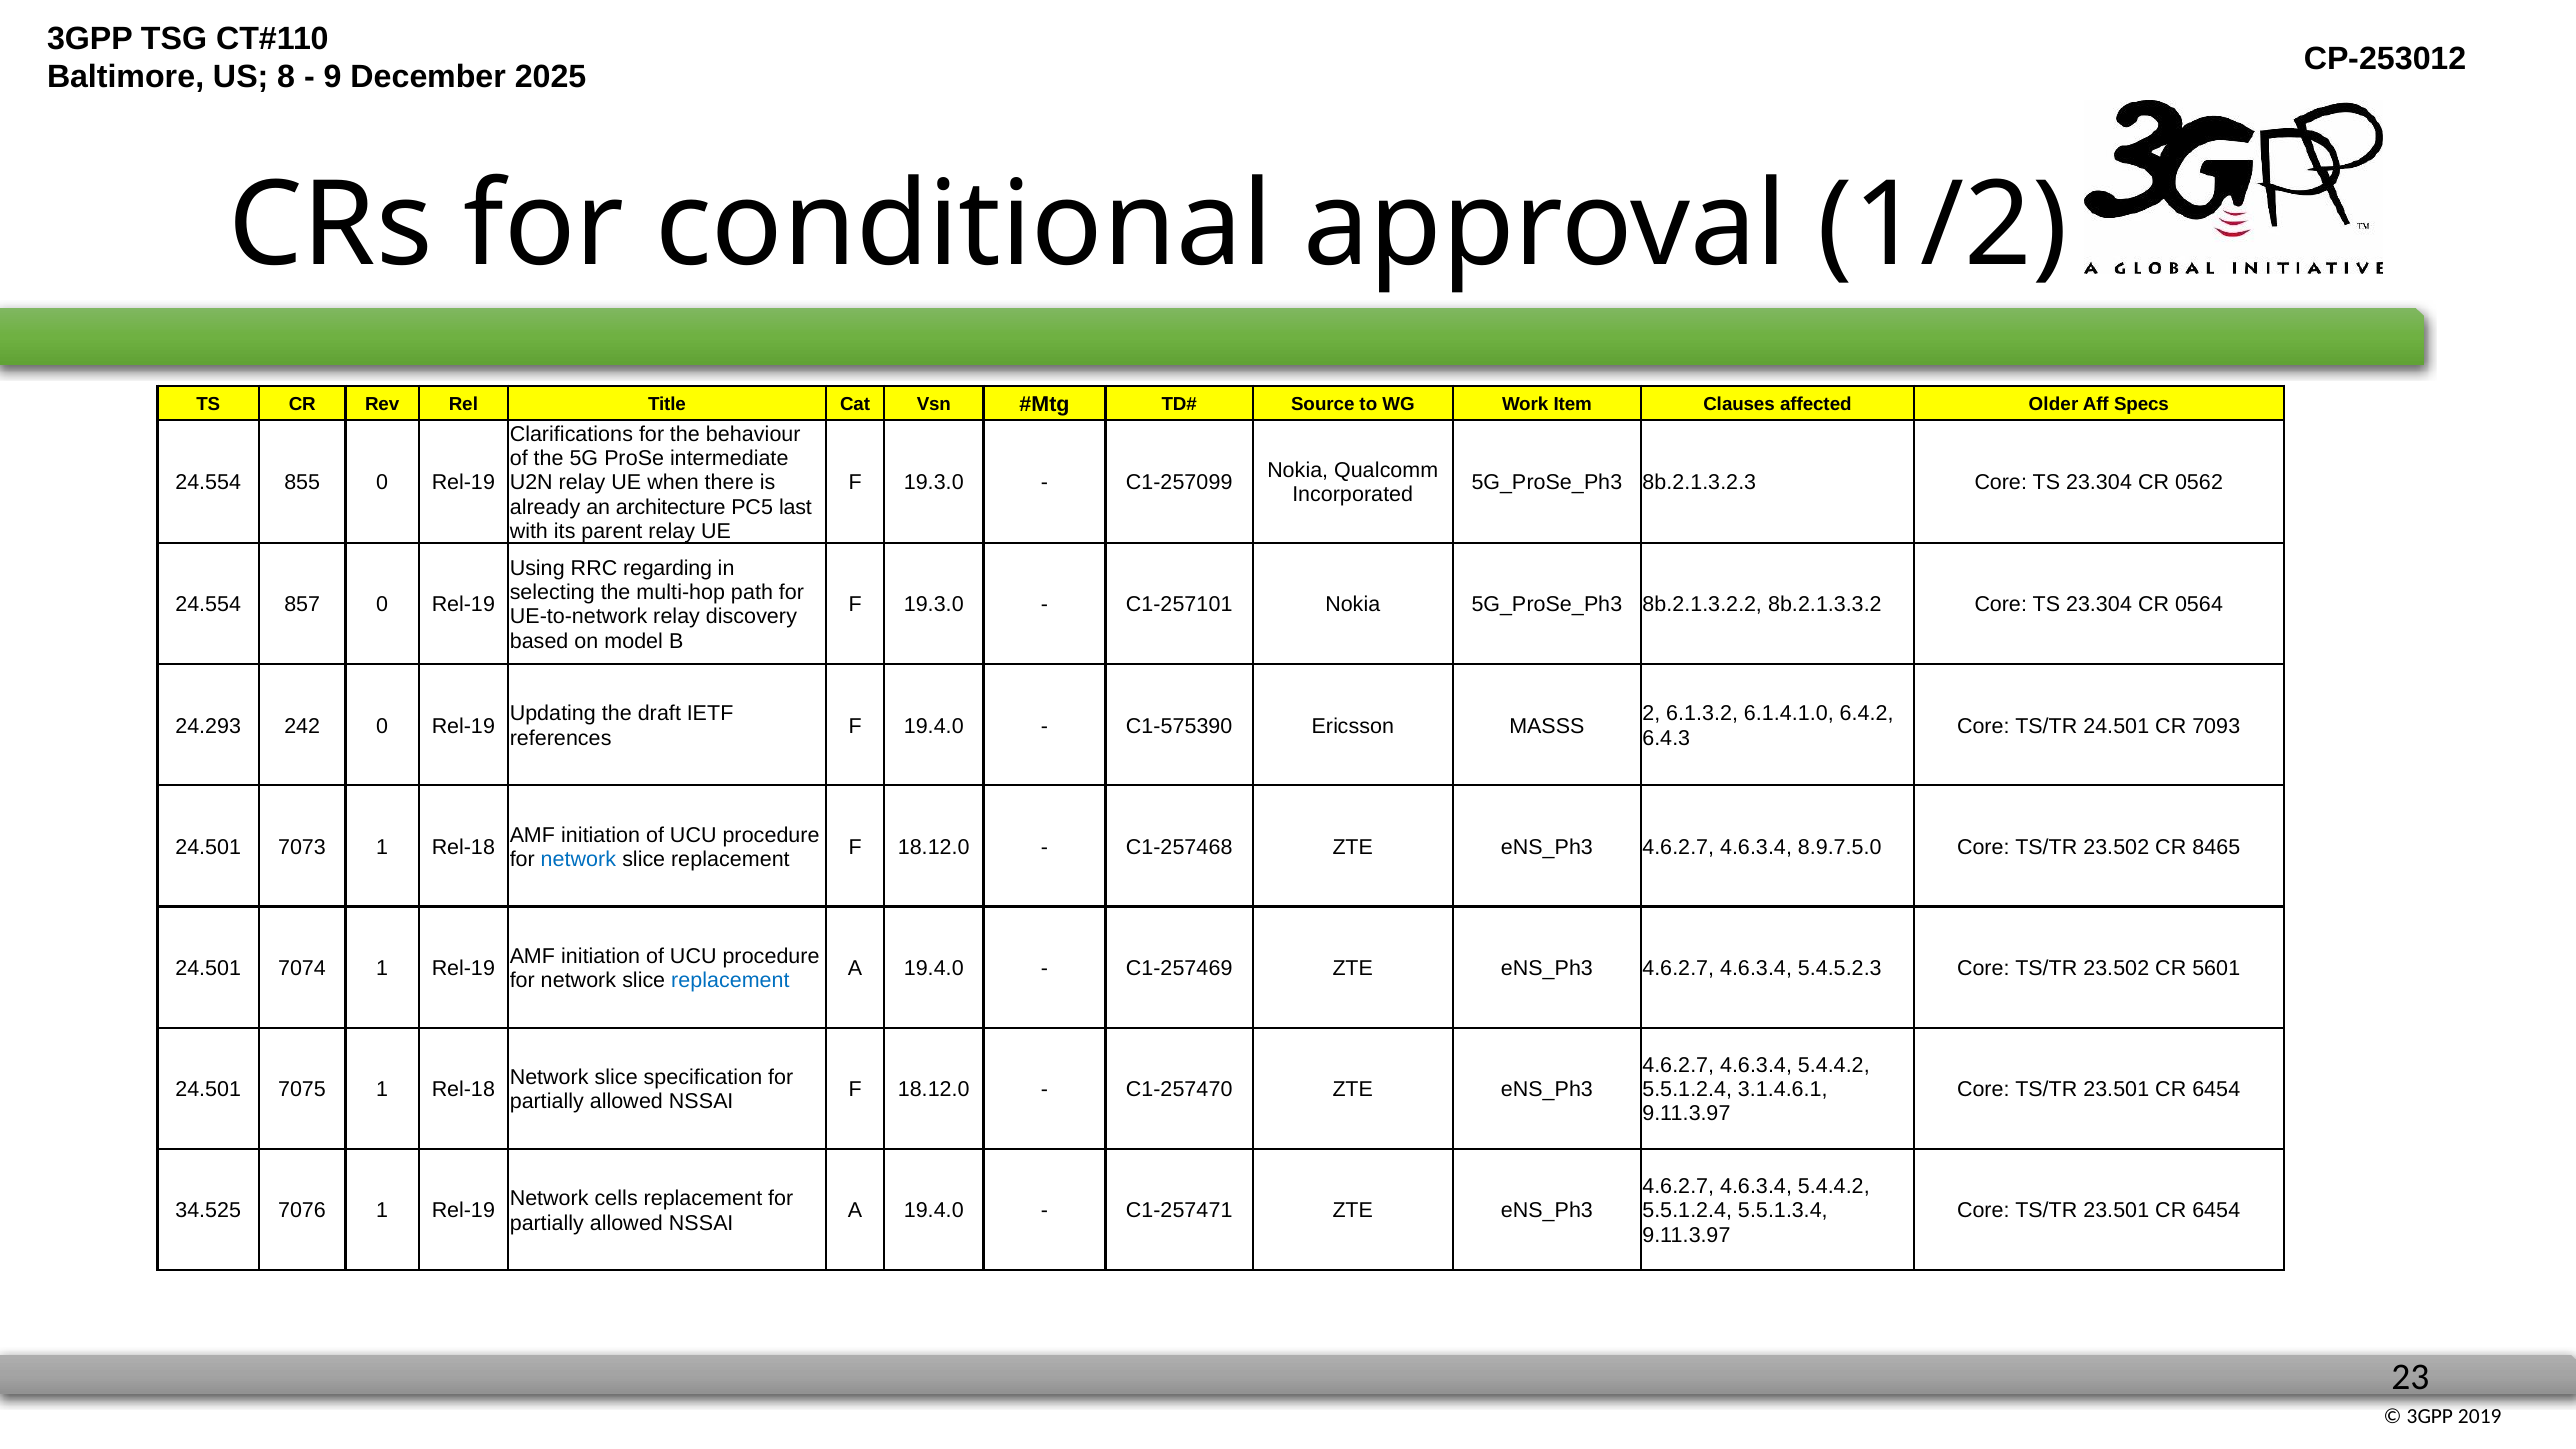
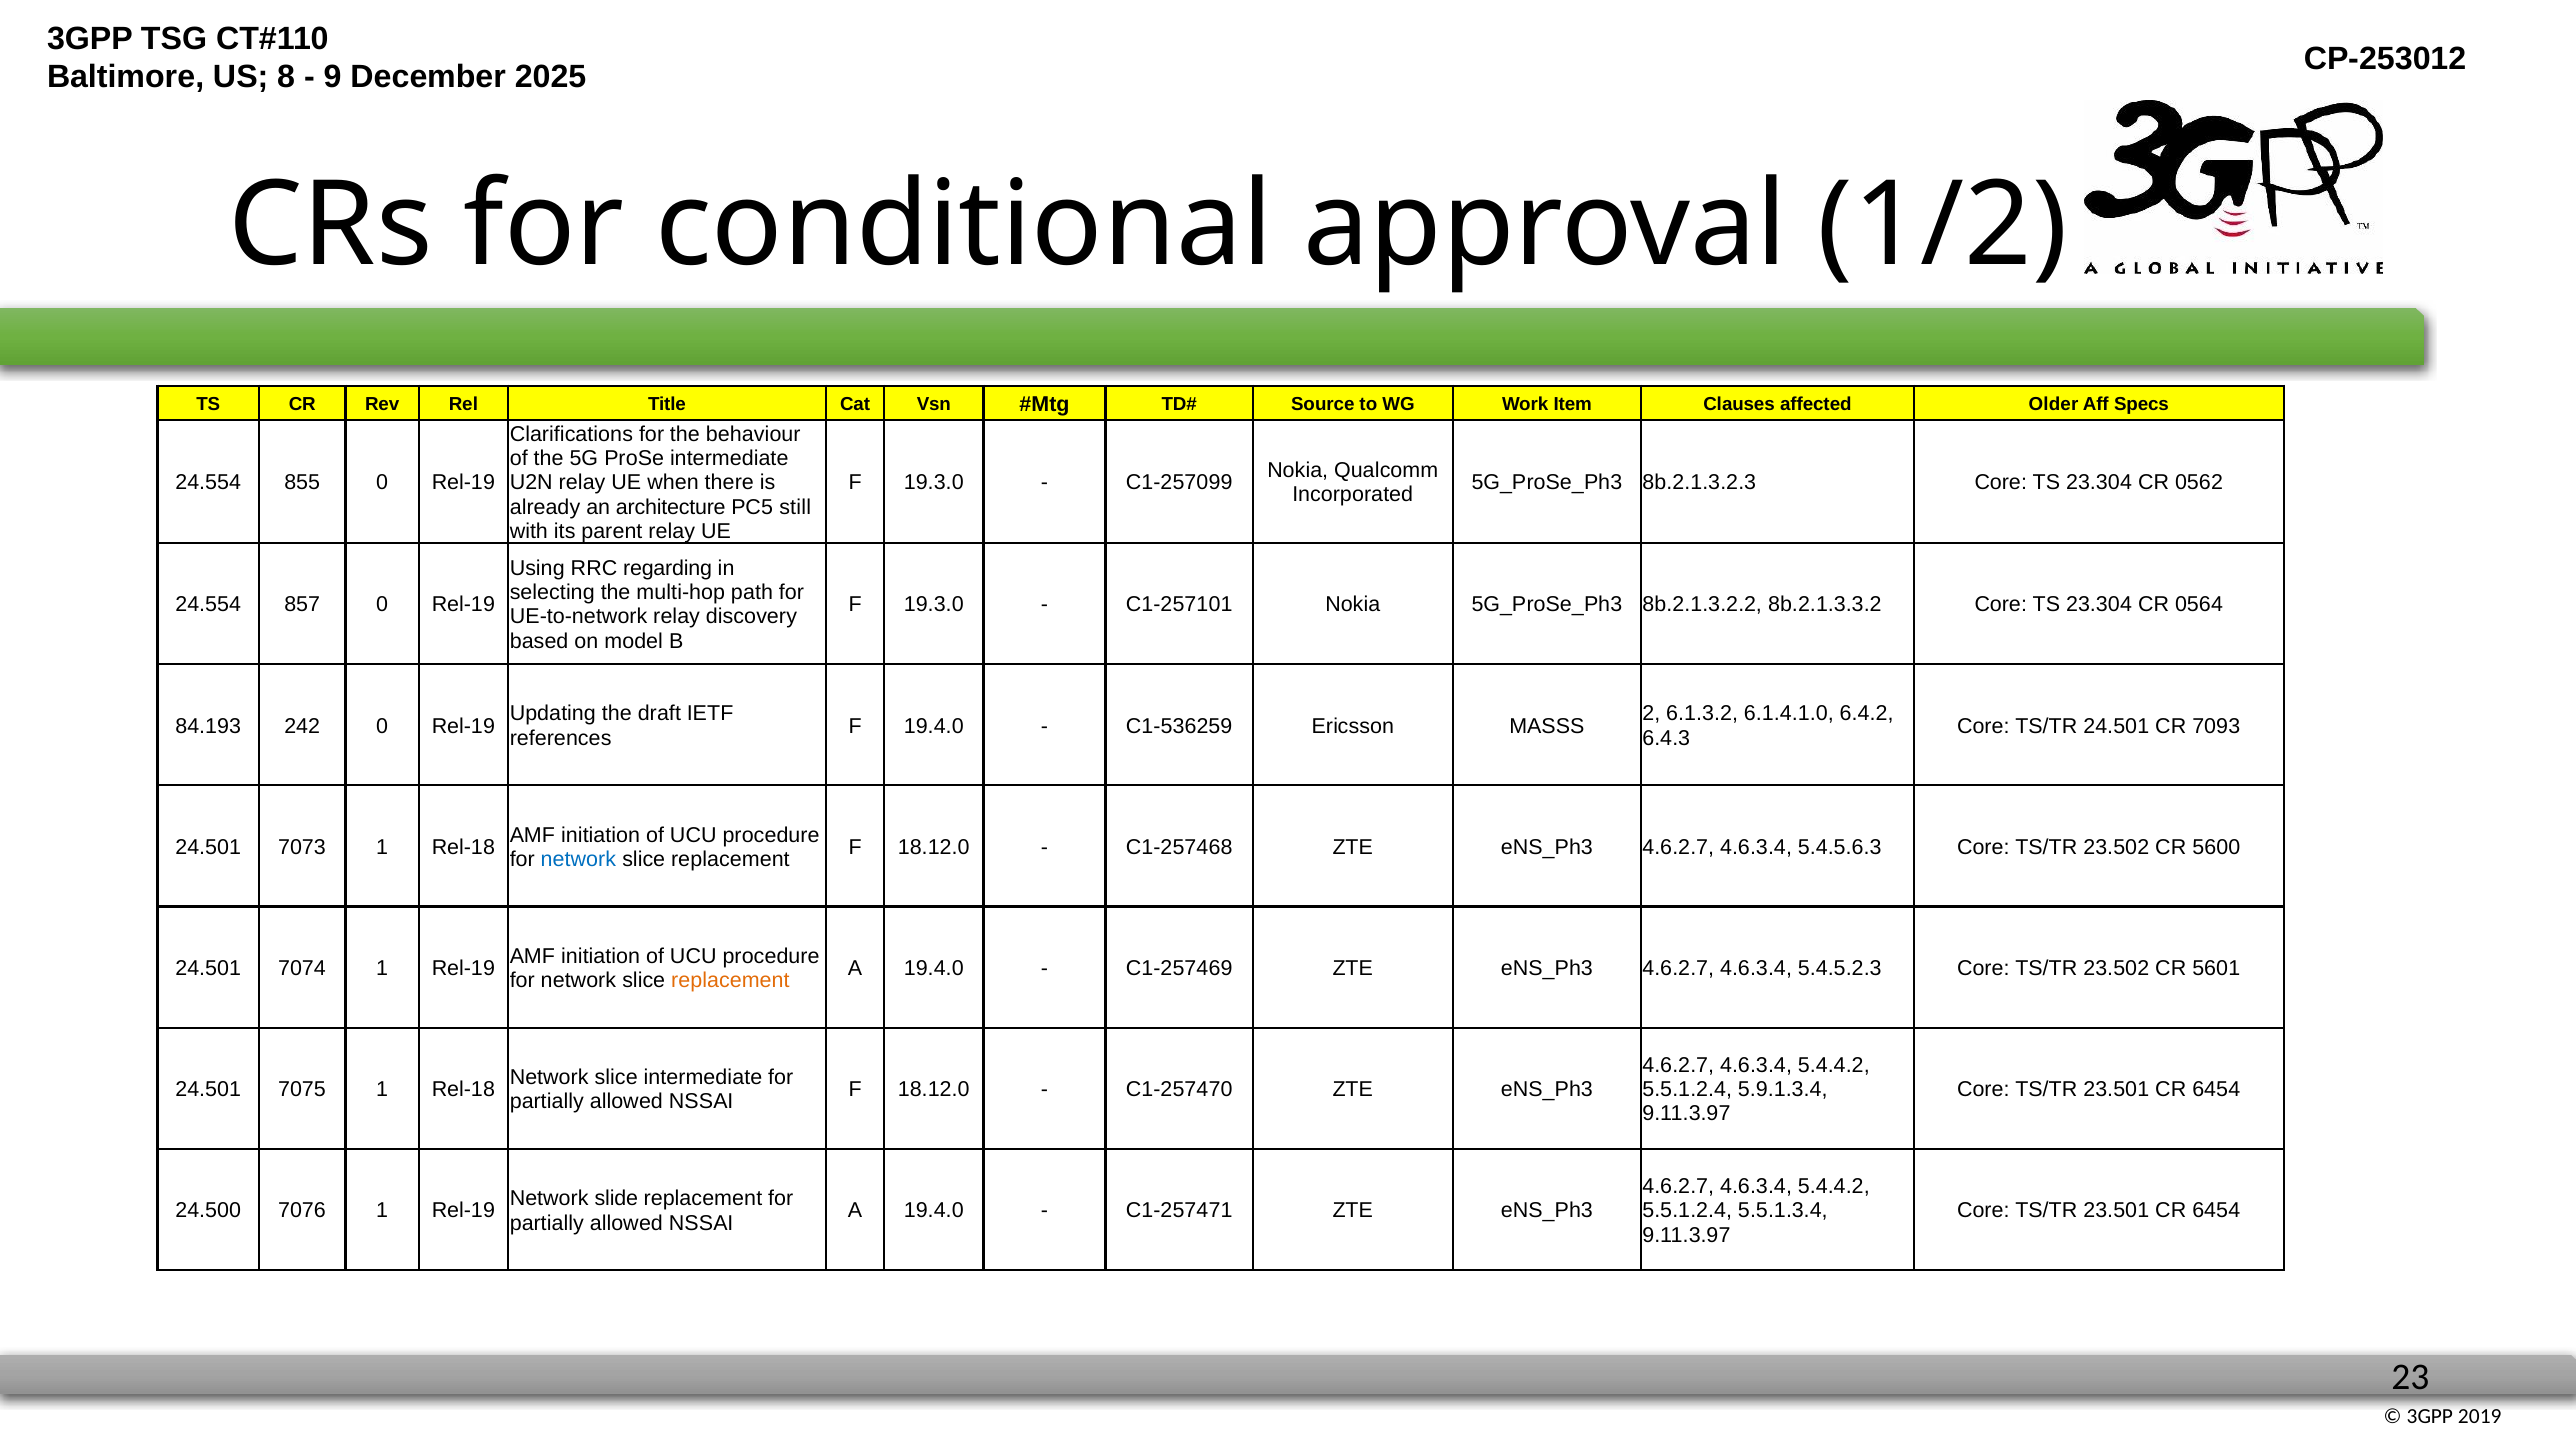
last: last -> still
24.293: 24.293 -> 84.193
C1-575390: C1-575390 -> C1-536259
8.9.7.5.0: 8.9.7.5.0 -> 5.4.5.6.3
8465: 8465 -> 5600
replacement at (730, 981) colour: blue -> orange
slice specification: specification -> intermediate
3.1.4.6.1: 3.1.4.6.1 -> 5.9.1.3.4
cells: cells -> slide
34.525: 34.525 -> 24.500
